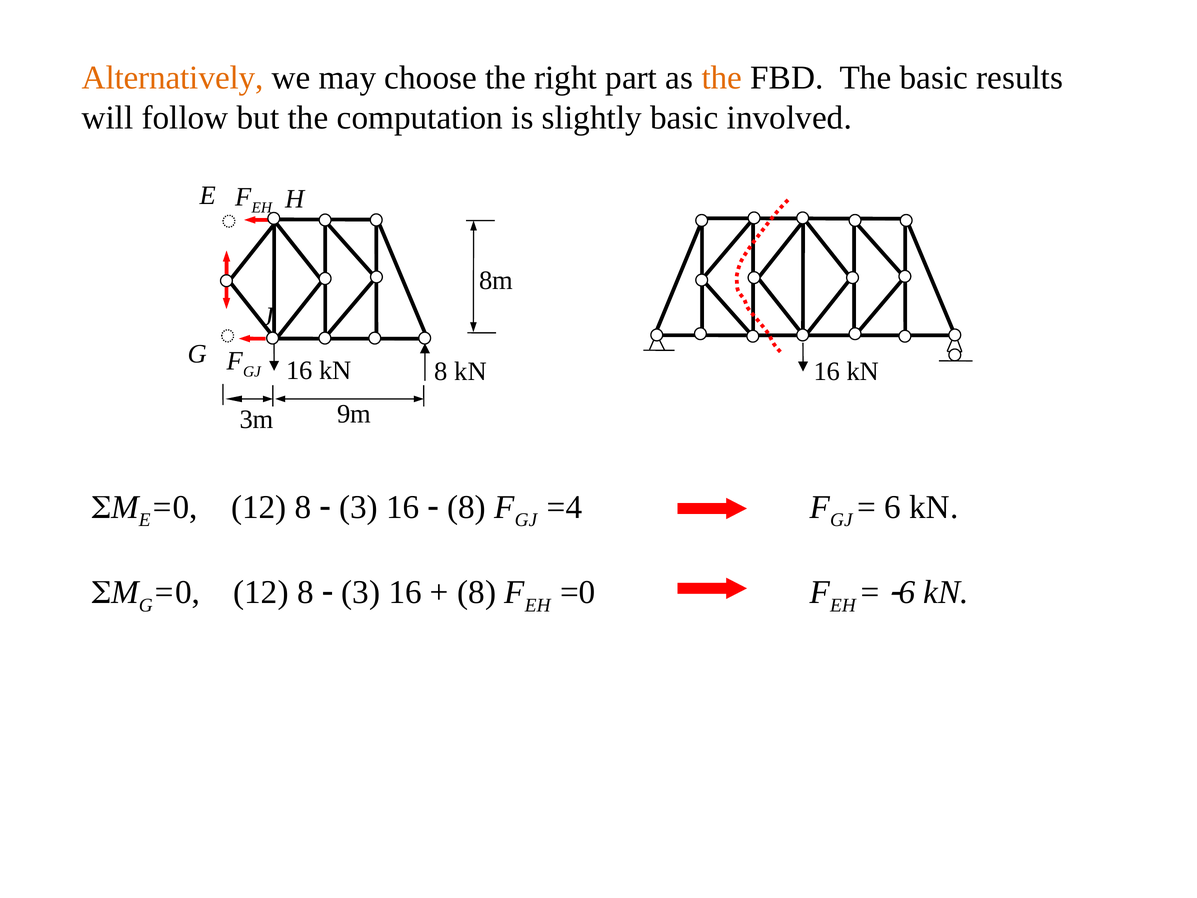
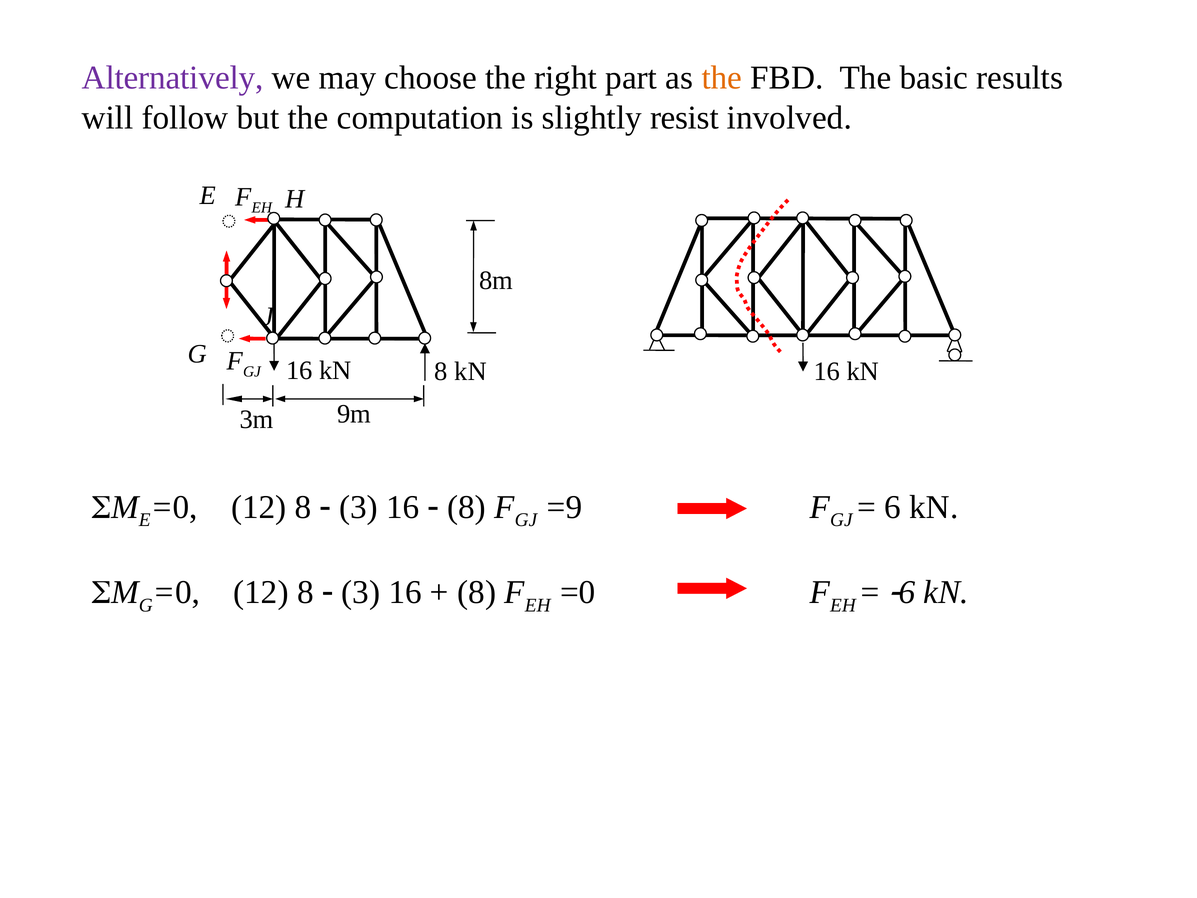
Alternatively colour: orange -> purple
slightly basic: basic -> resist
=4: =4 -> =9
